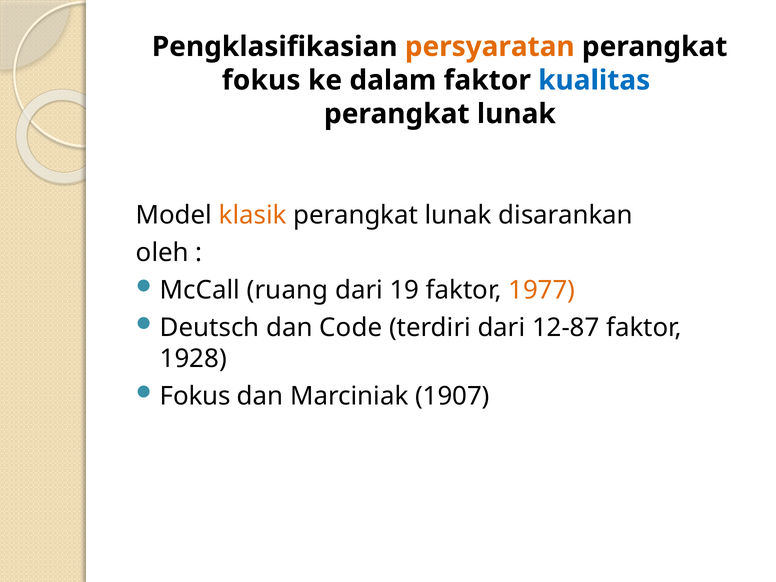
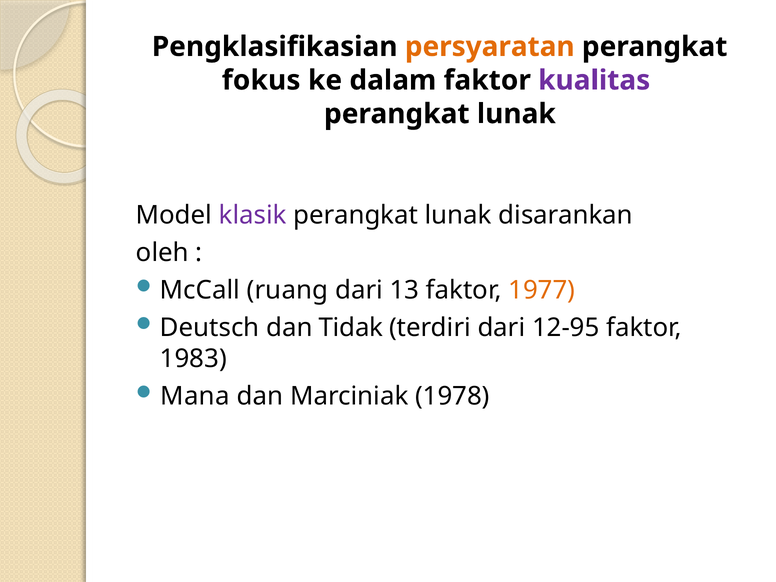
kualitas colour: blue -> purple
klasik colour: orange -> purple
19: 19 -> 13
Code: Code -> Tidak
12-87: 12-87 -> 12-95
1928: 1928 -> 1983
Fokus at (195, 396): Fokus -> Mana
1907: 1907 -> 1978
